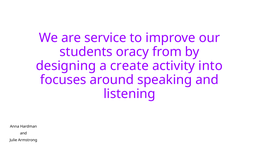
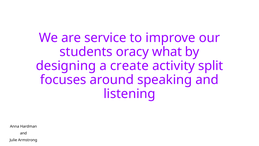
from: from -> what
into: into -> split
